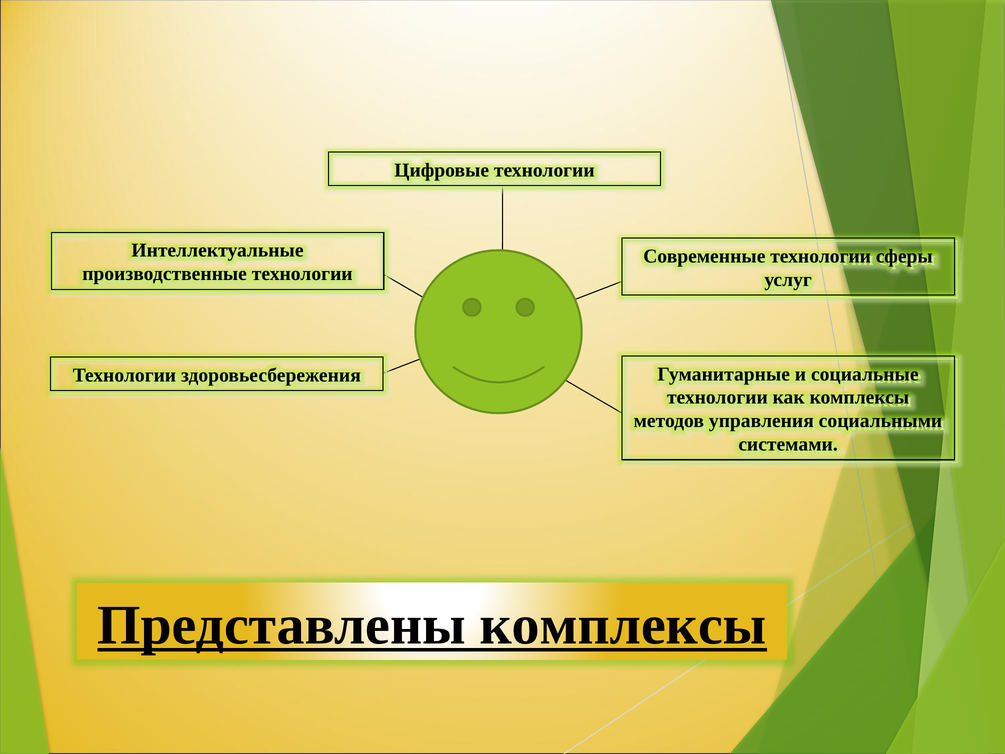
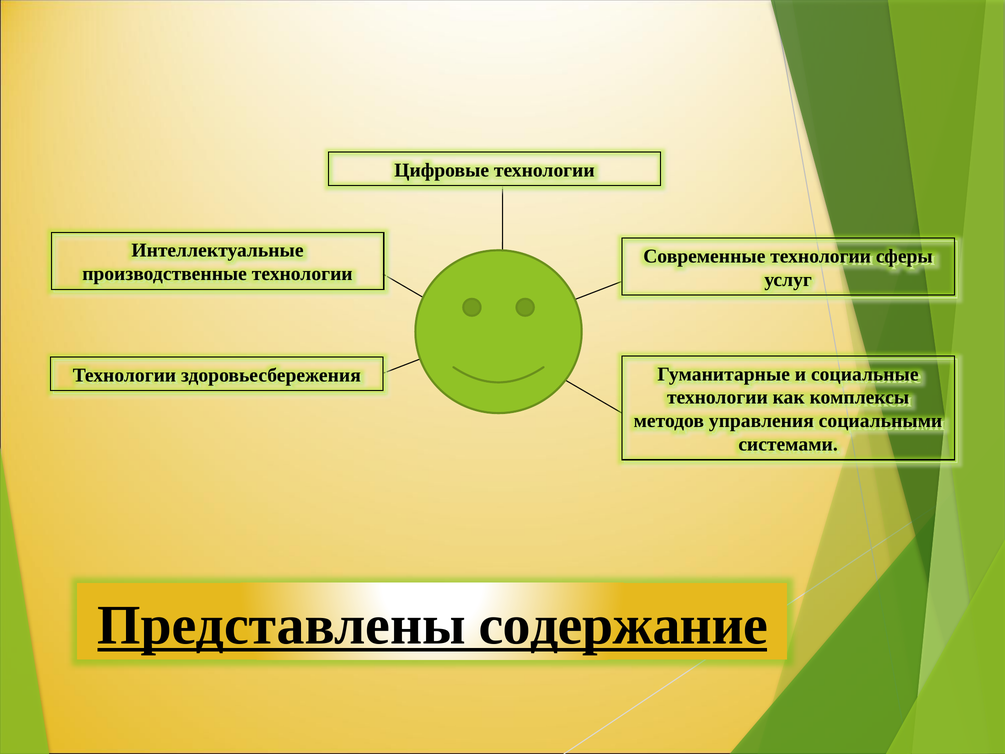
Представлены комплексы: комплексы -> содержание
